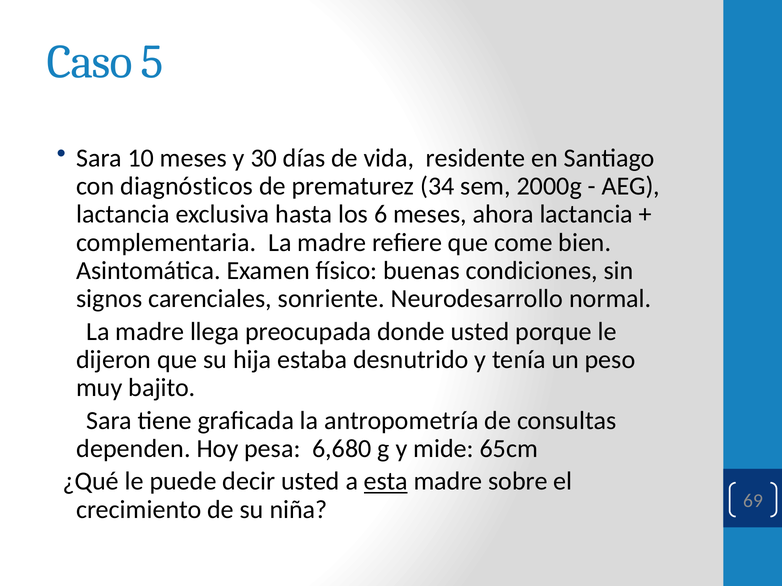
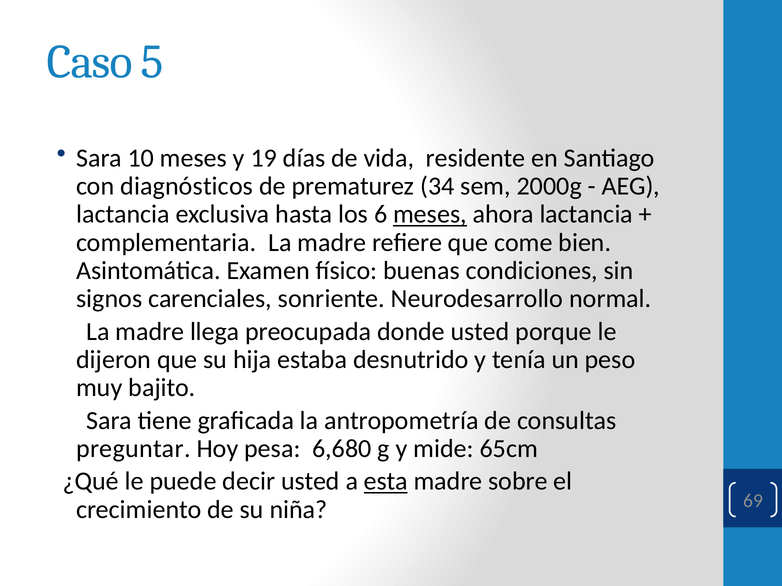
30: 30 -> 19
meses at (430, 215) underline: none -> present
dependen: dependen -> preguntar
